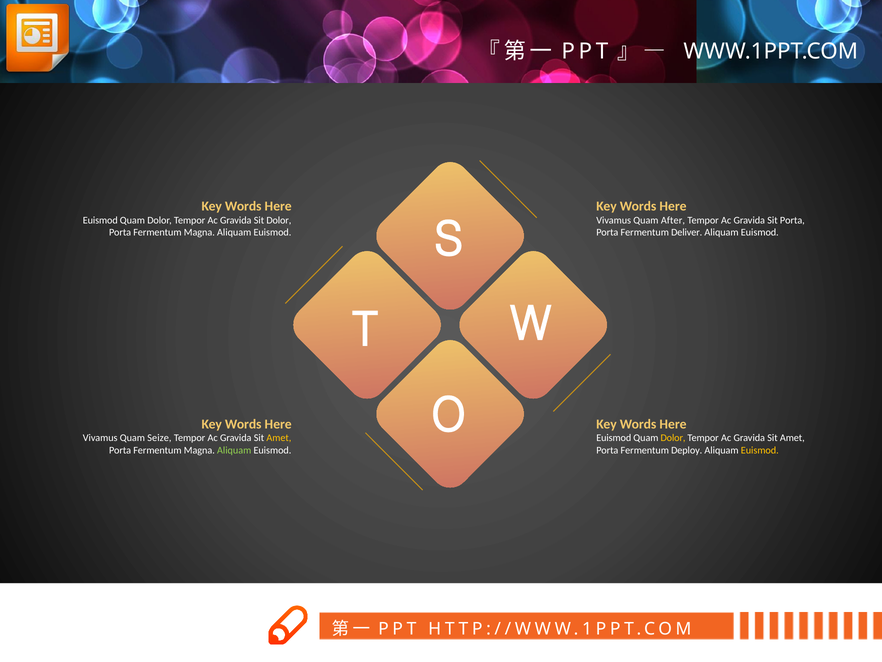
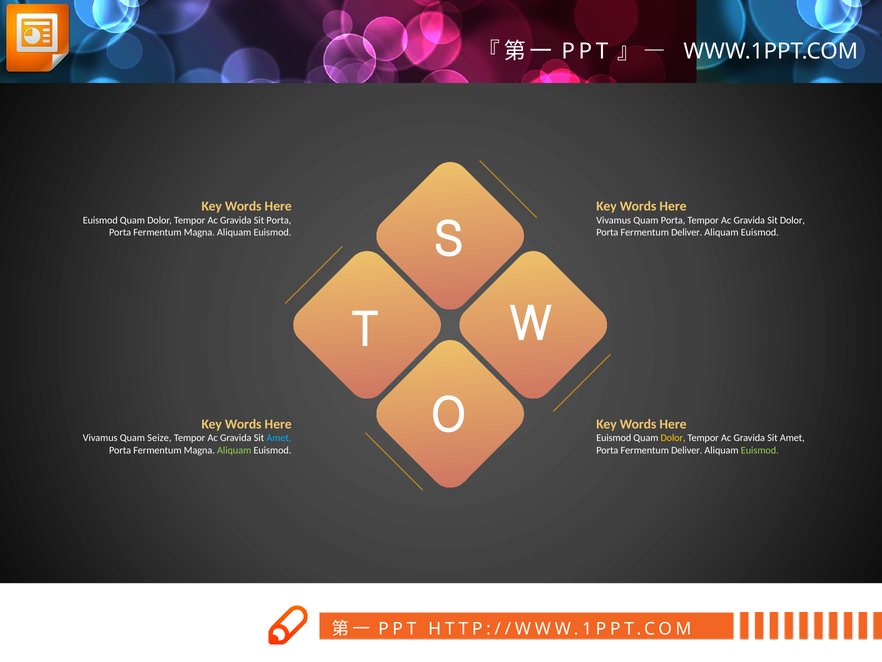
Sit Dolor: Dolor -> Porta
Quam After: After -> Porta
Sit Porta: Porta -> Dolor
Amet at (279, 438) colour: yellow -> light blue
Deploy at (687, 450): Deploy -> Deliver
Euismod at (760, 450) colour: yellow -> light green
